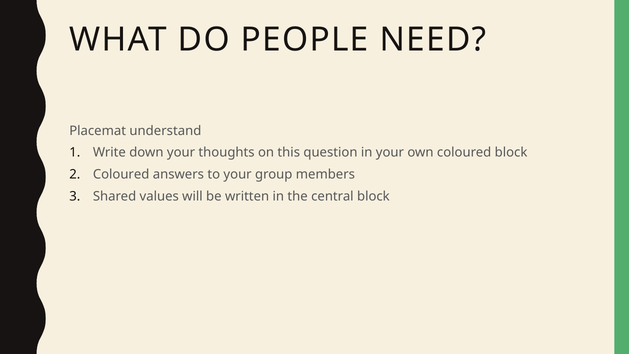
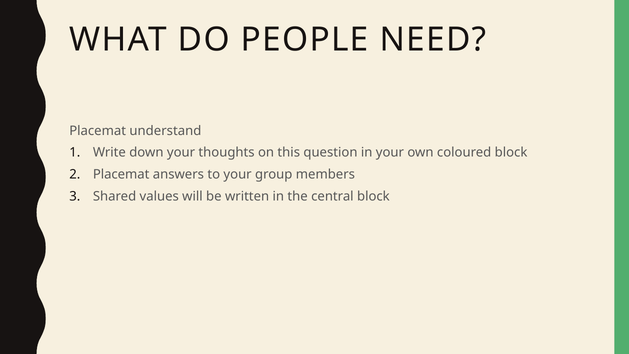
Coloured at (121, 174): Coloured -> Placemat
